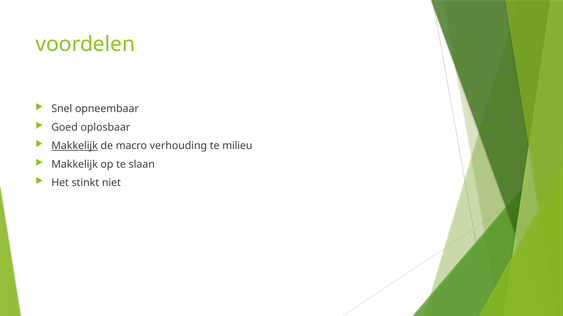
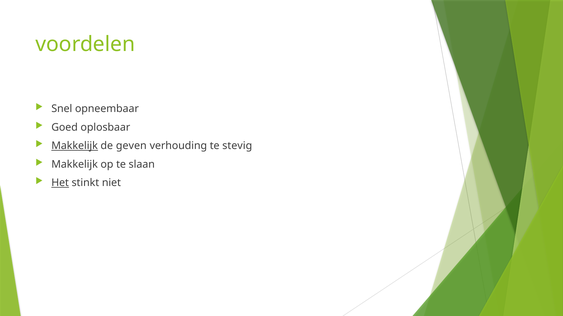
macro: macro -> geven
milieu: milieu -> stevig
Het underline: none -> present
